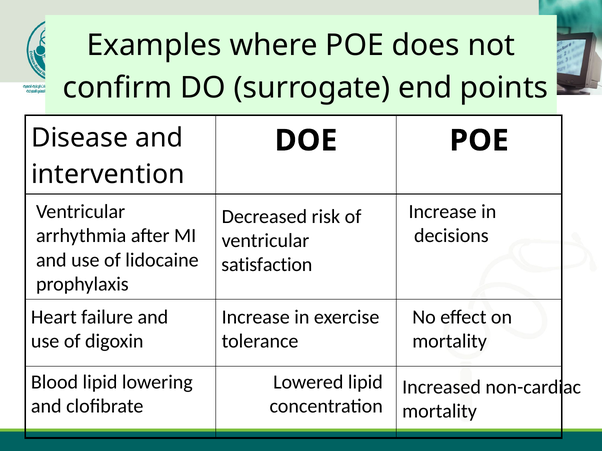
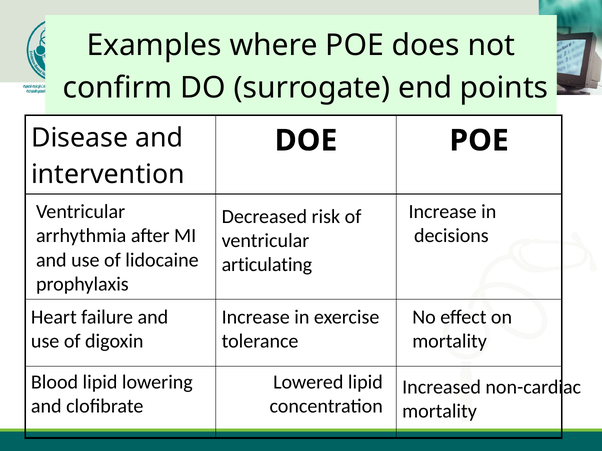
satisfaction: satisfaction -> articulating
